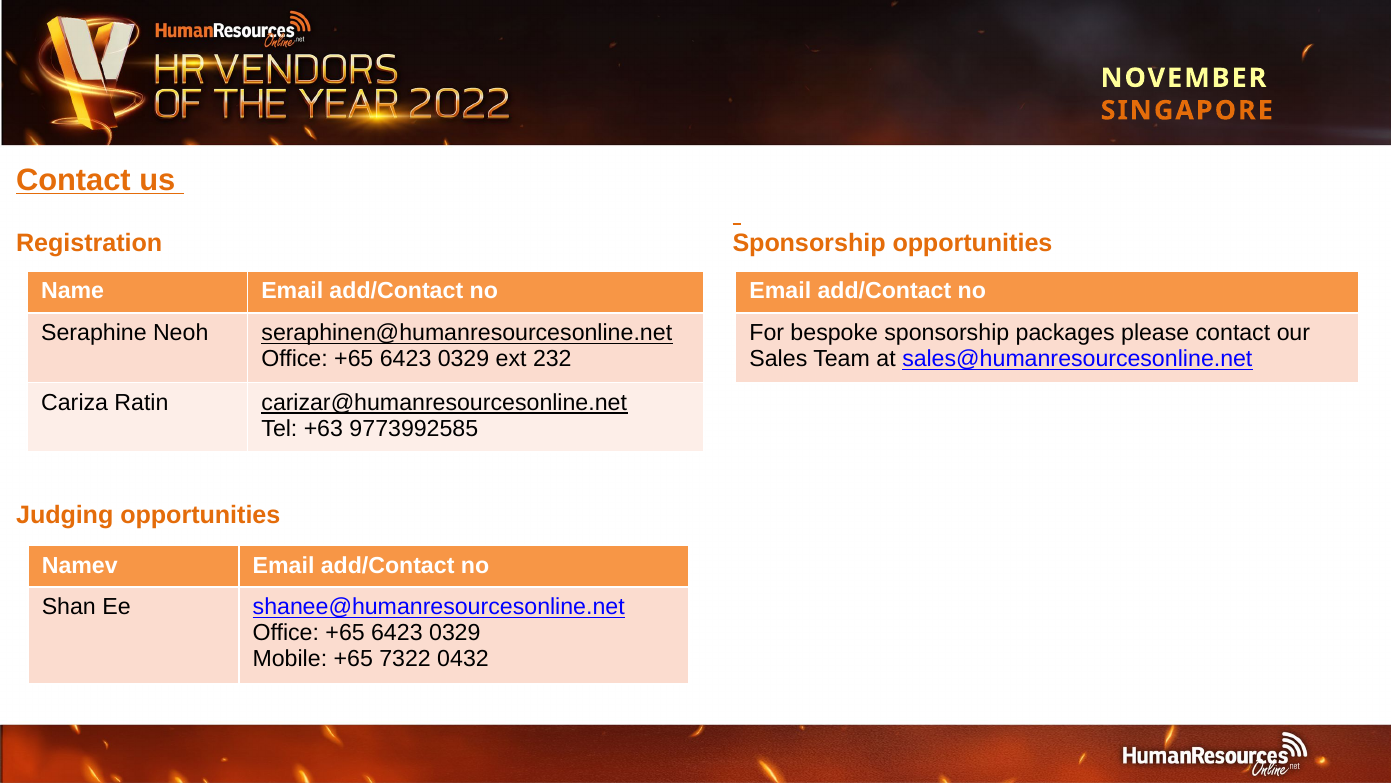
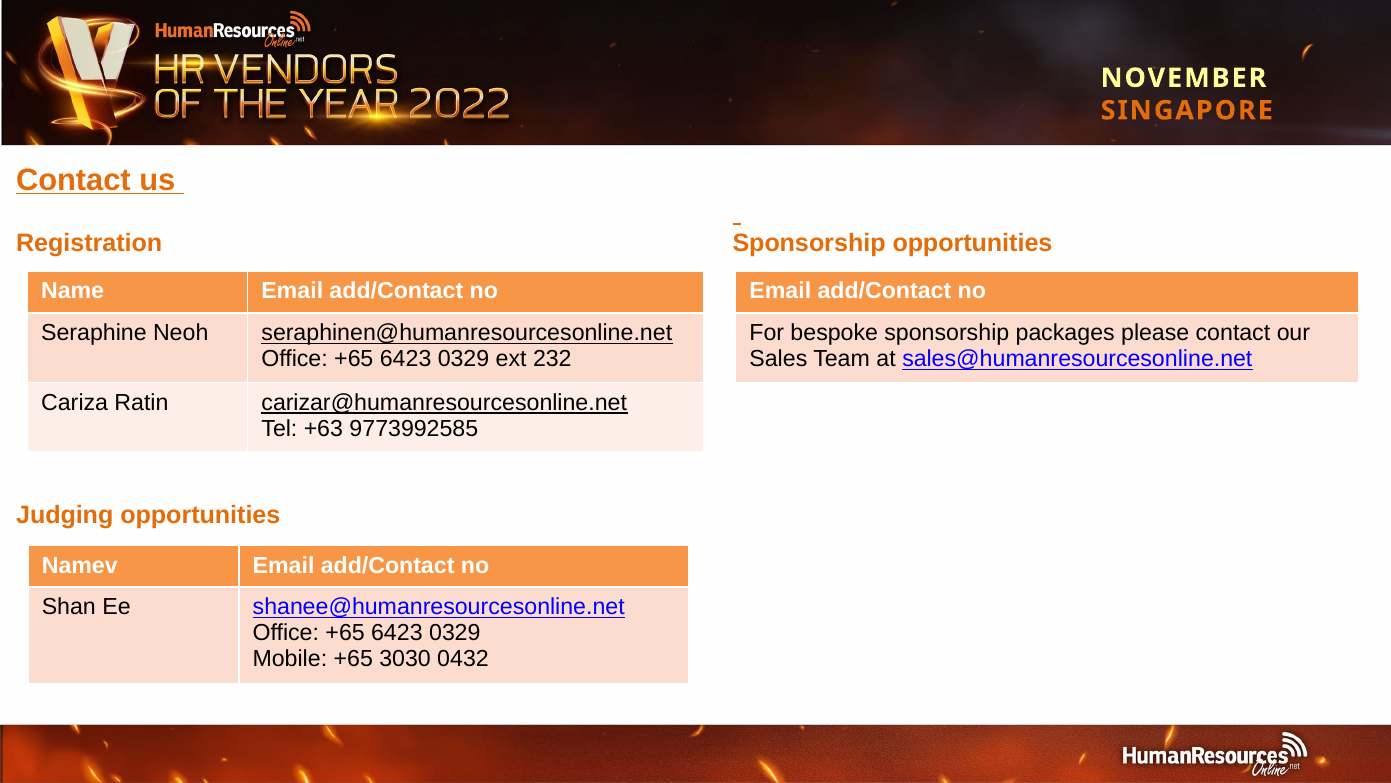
7322: 7322 -> 3030
